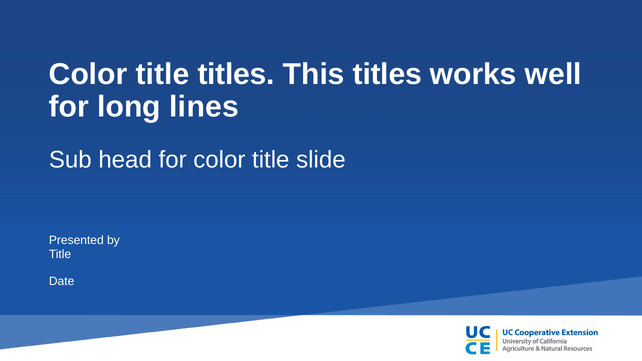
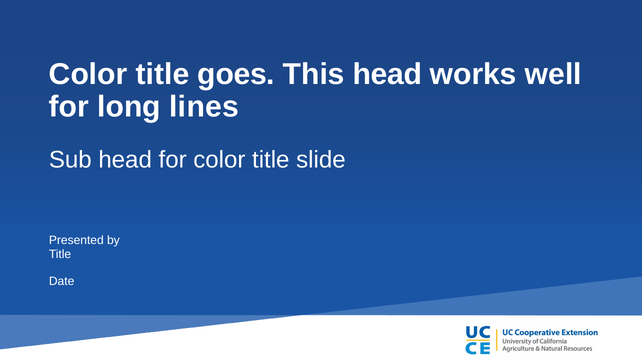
title titles: titles -> goes
This titles: titles -> head
